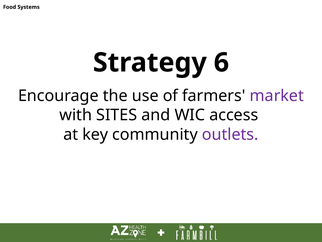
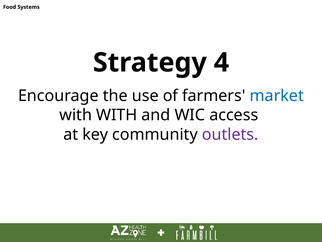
6: 6 -> 4
market colour: purple -> blue
with SITES: SITES -> WITH
